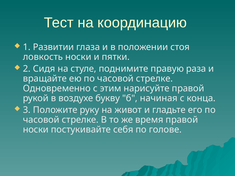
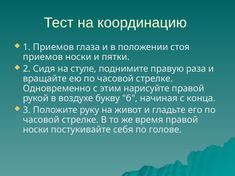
1 Развитии: Развитии -> Приемов
ловкость at (43, 57): ловкость -> приемов
